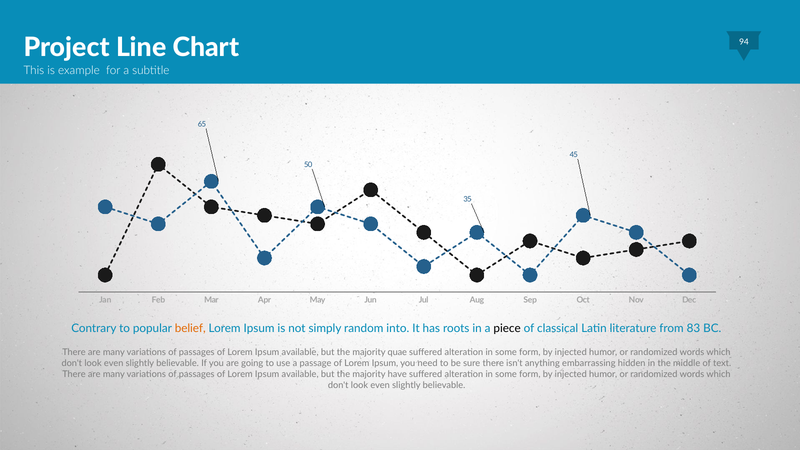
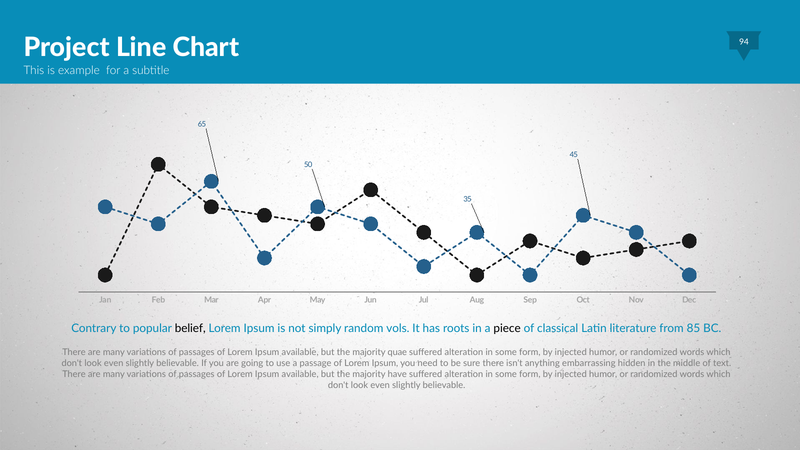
belief colour: orange -> black
into: into -> vols
83: 83 -> 85
